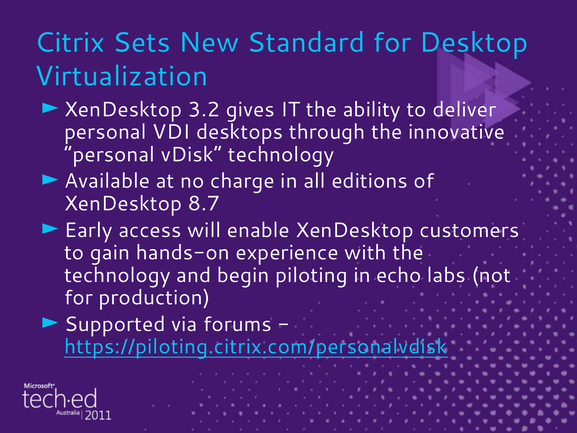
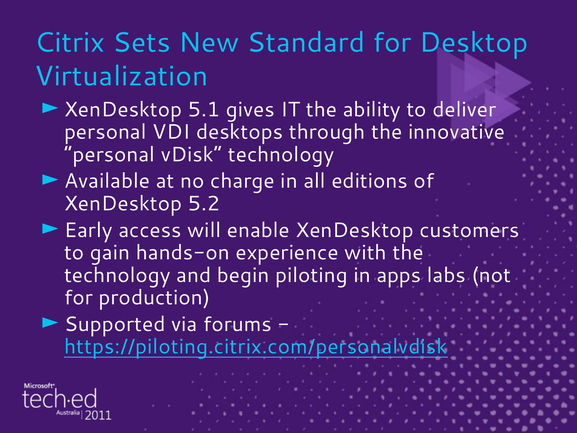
3.2: 3.2 -> 5.1
8.7: 8.7 -> 5.2
echo: echo -> apps
